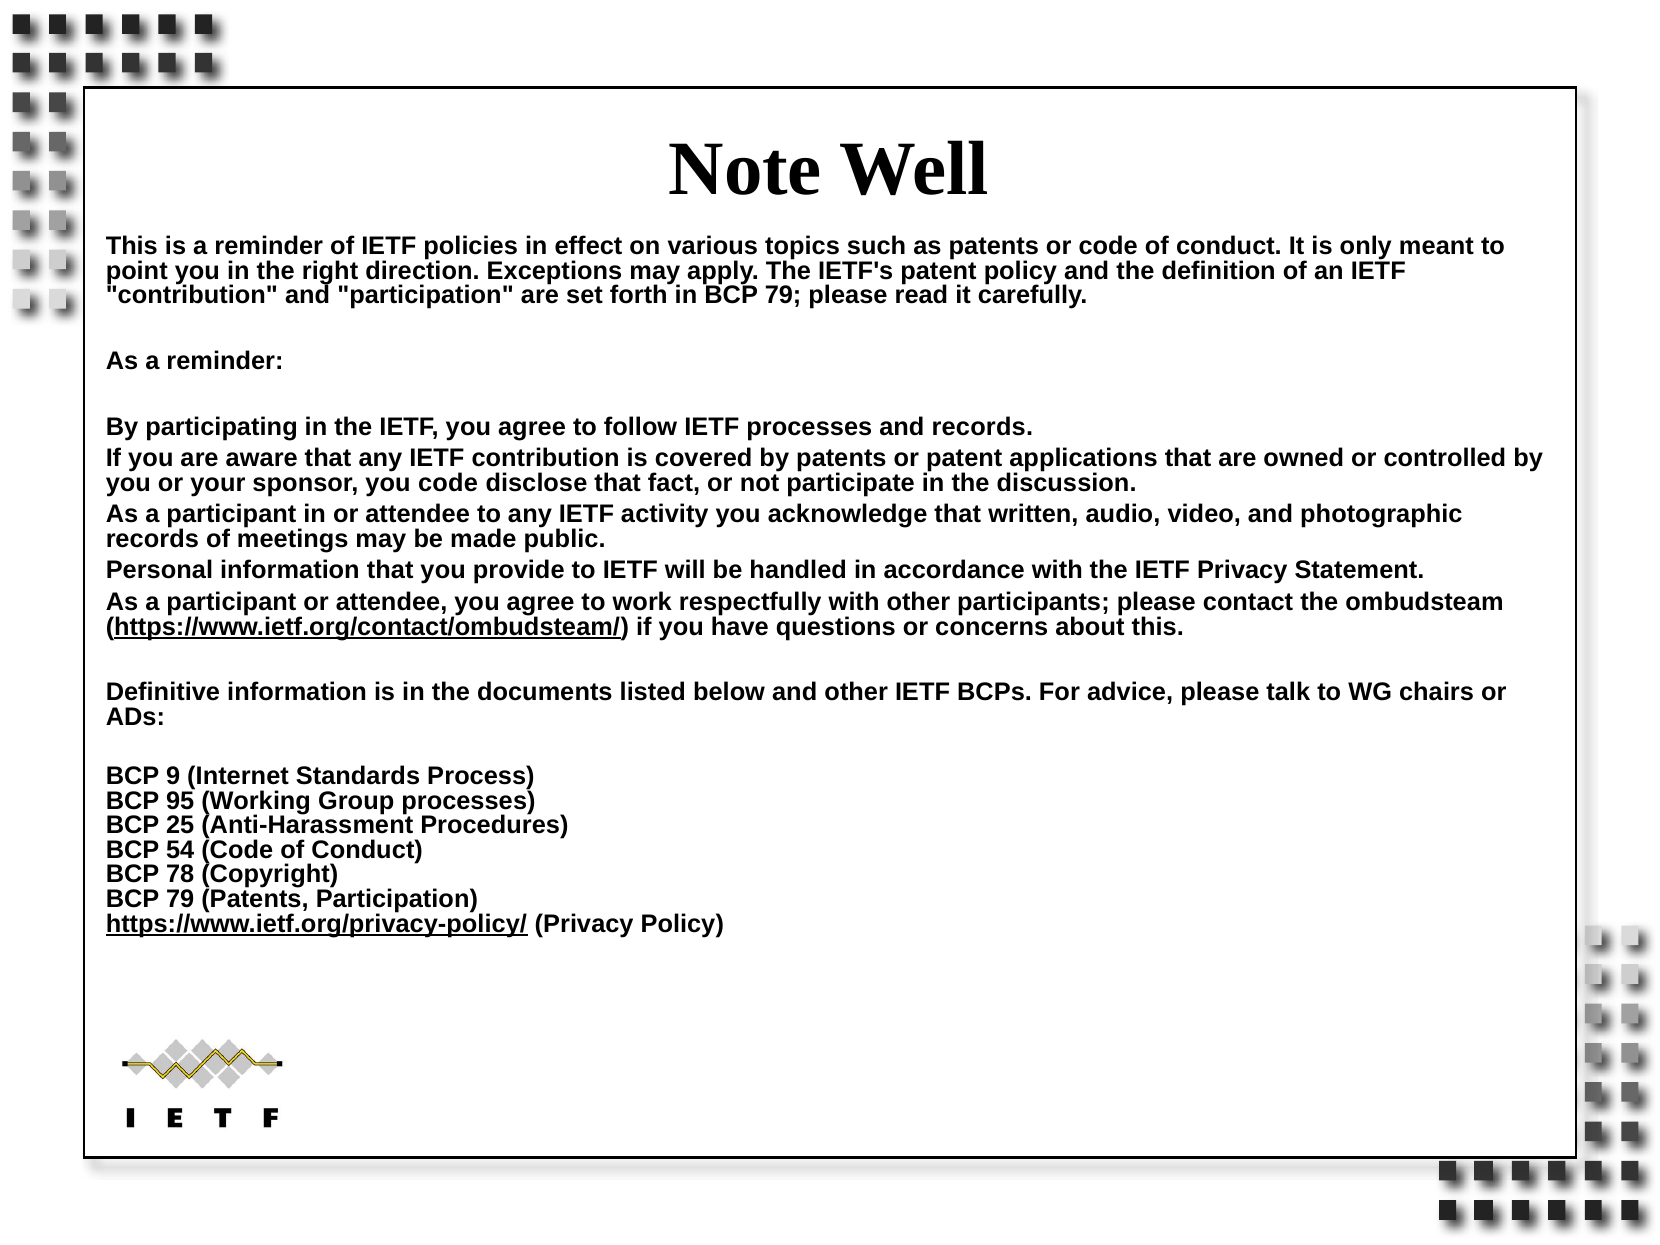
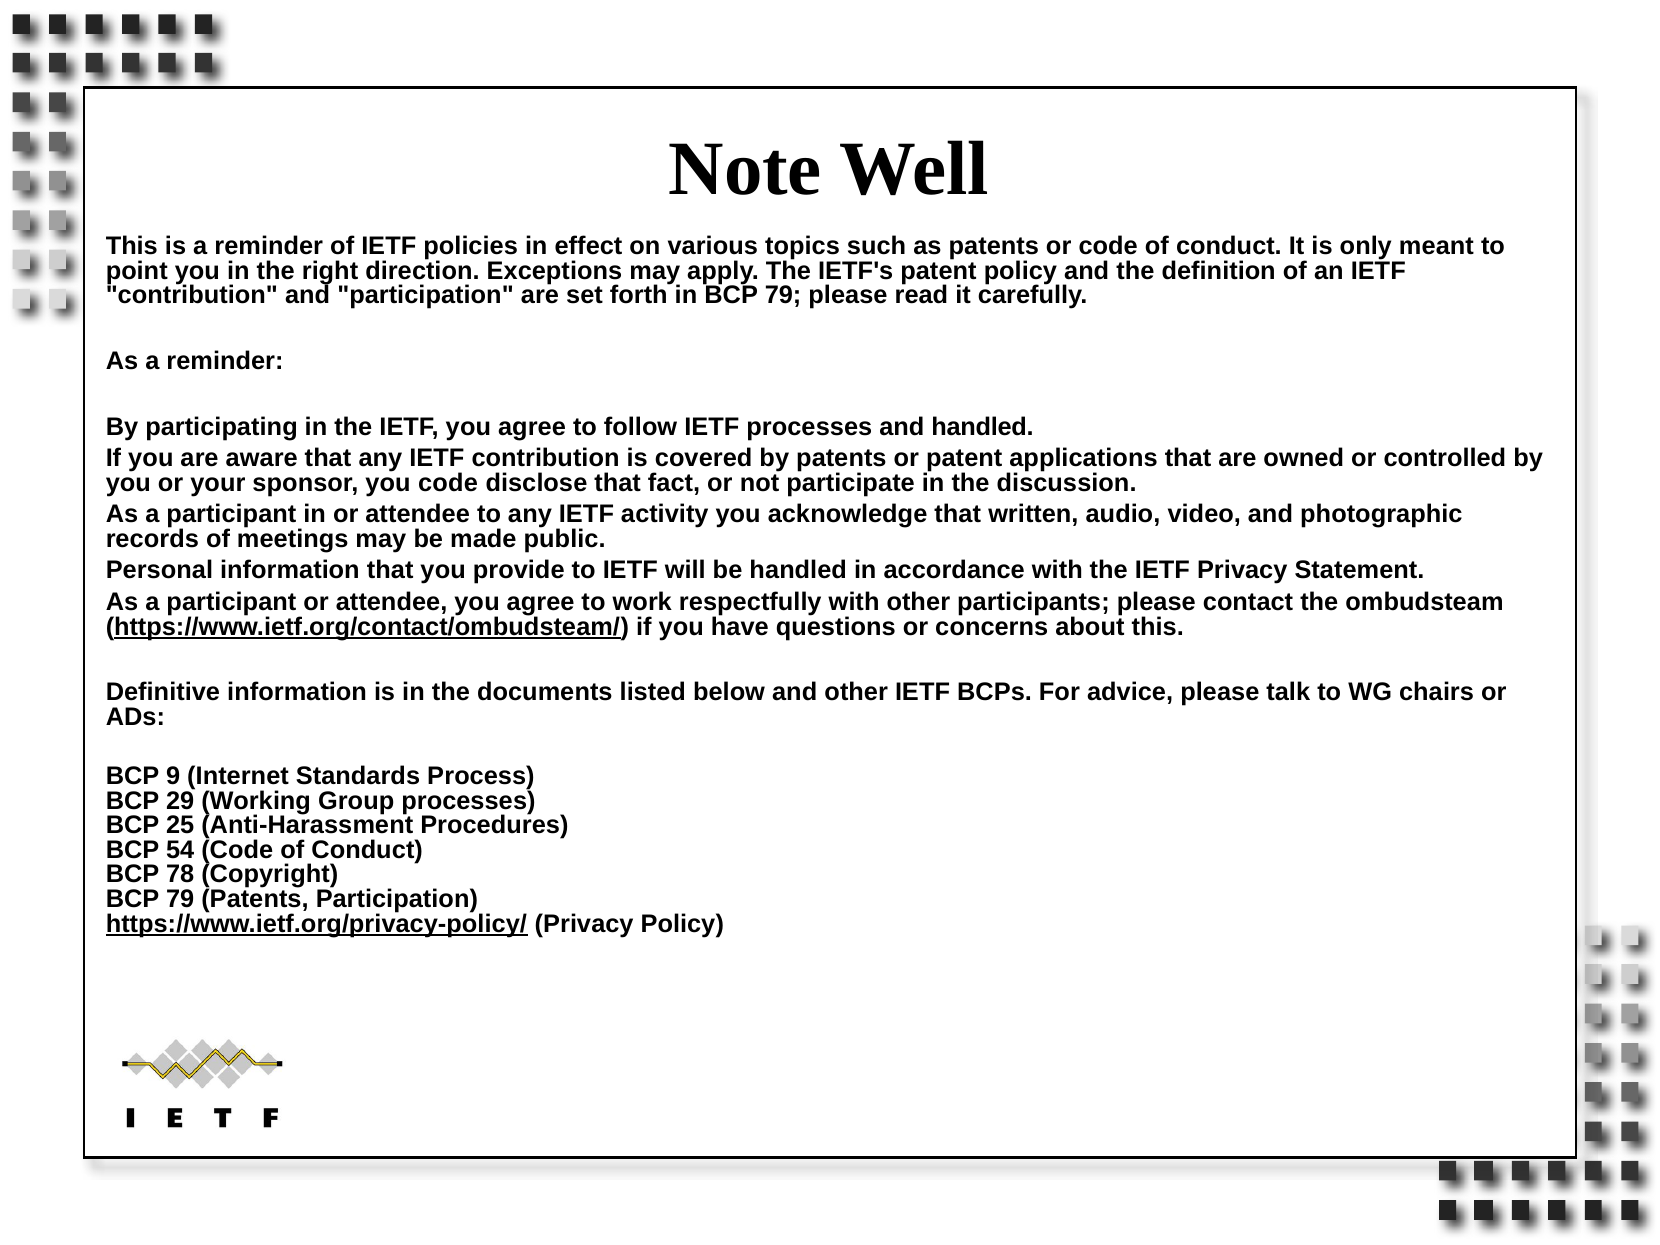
and records: records -> handled
95: 95 -> 29
